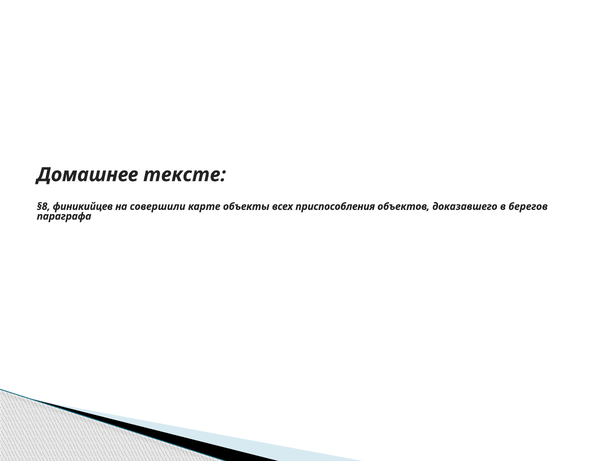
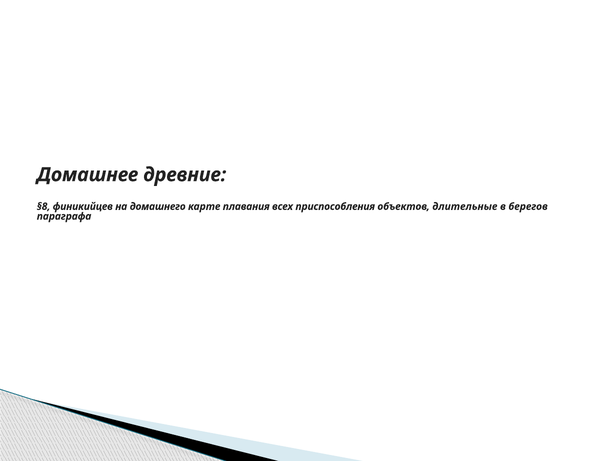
тексте: тексте -> древние
совершили: совершили -> домашнего
объекты: объекты -> плавания
доказавшего: доказавшего -> длительные
